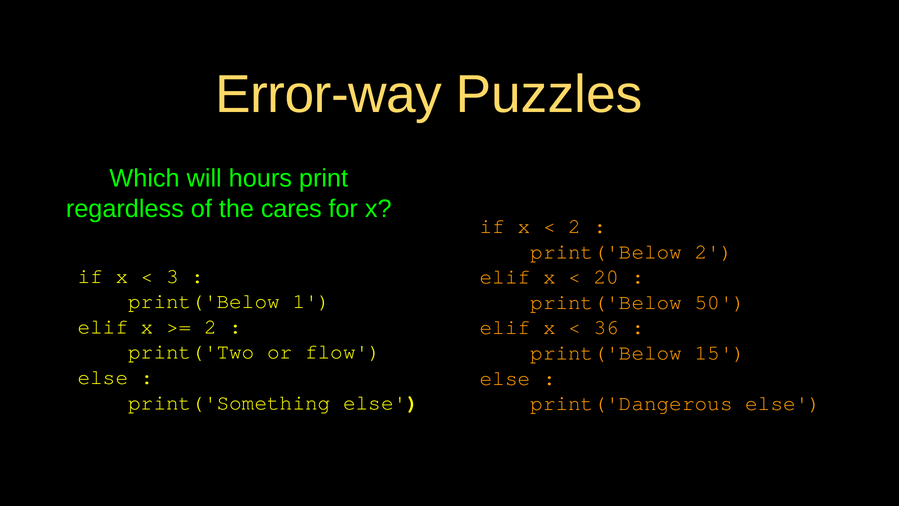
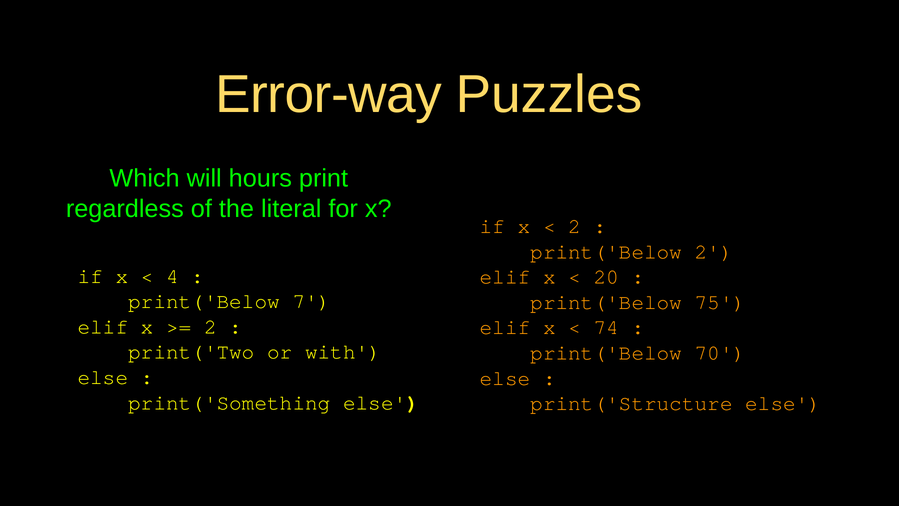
cares: cares -> literal
3: 3 -> 4
1: 1 -> 7
50: 50 -> 75
36: 36 -> 74
flow: flow -> with
15: 15 -> 70
print('Dangerous: print('Dangerous -> print('Structure
